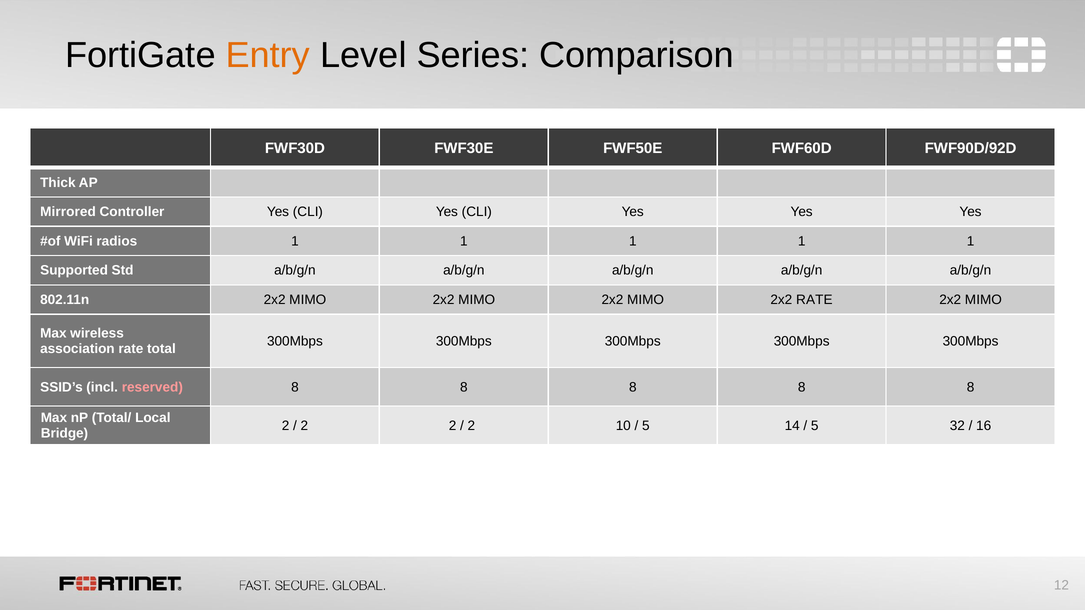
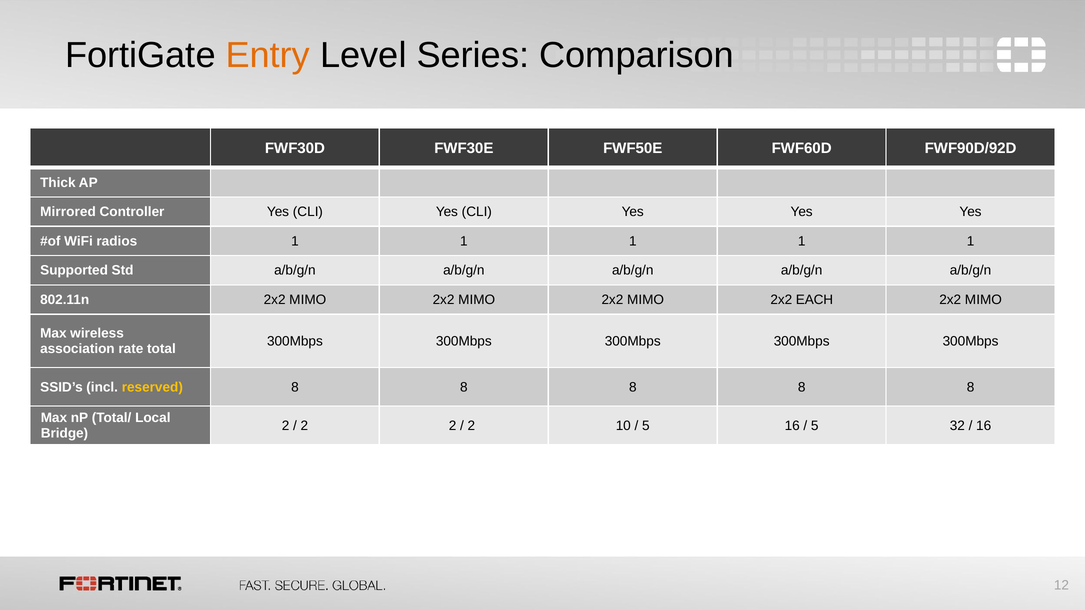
2x2 RATE: RATE -> EACH
reserved colour: pink -> yellow
5 14: 14 -> 16
